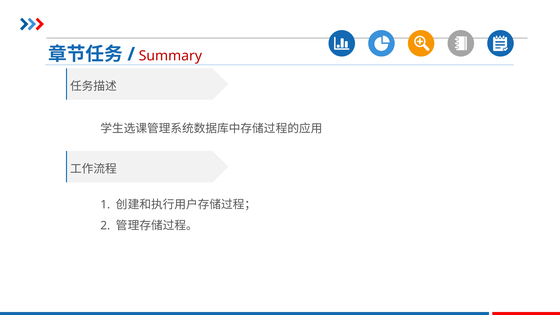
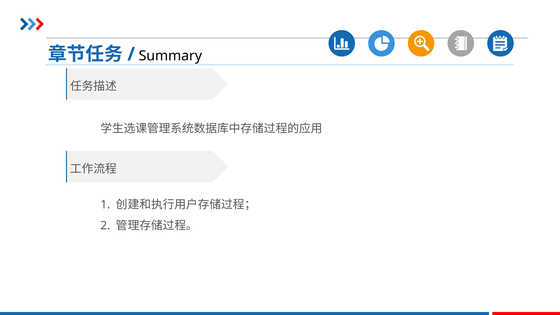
Summary colour: red -> black
